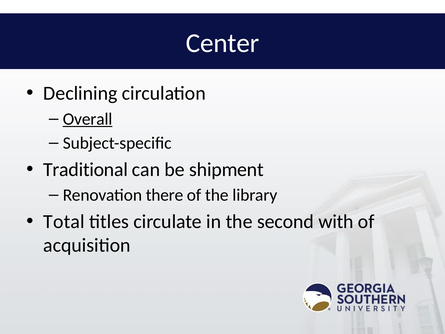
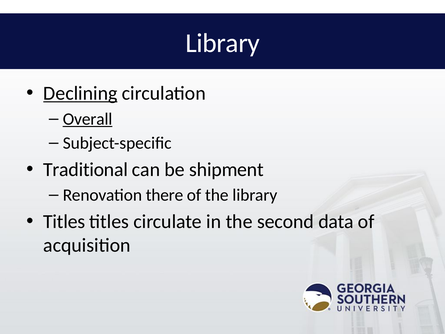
Center at (223, 43): Center -> Library
Declining underline: none -> present
Total at (64, 221): Total -> Titles
with: with -> data
